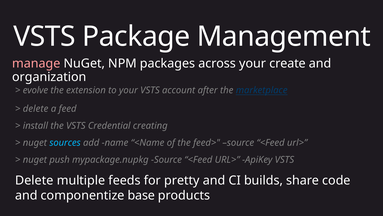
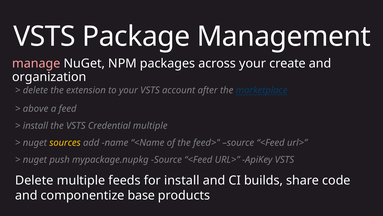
evolve at (35, 90): evolve -> delete
delete at (36, 109): delete -> above
Credential creating: creating -> multiple
sources colour: light blue -> yellow
for pretty: pretty -> install
